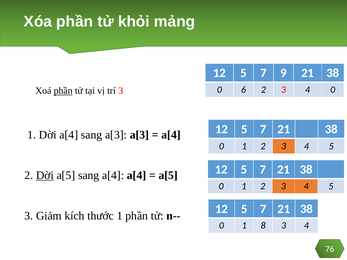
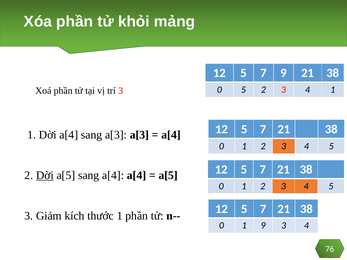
0 6: 6 -> 5
4 0: 0 -> 1
phần at (63, 91) underline: present -> none
1 8: 8 -> 9
